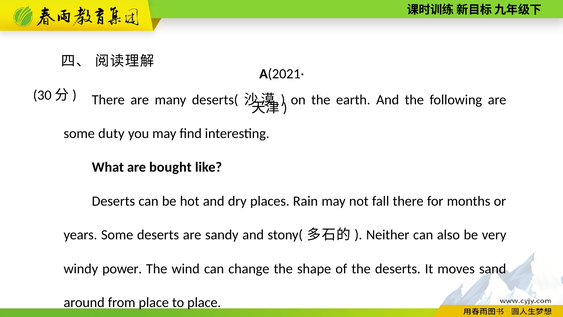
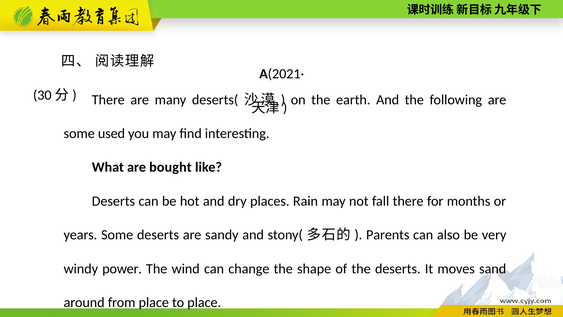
duty: duty -> used
Neither: Neither -> Parents
